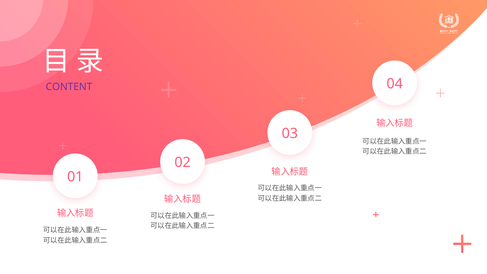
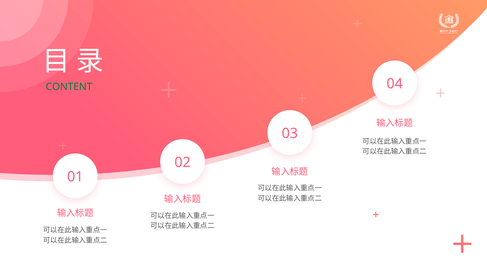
CONTENT colour: purple -> green
